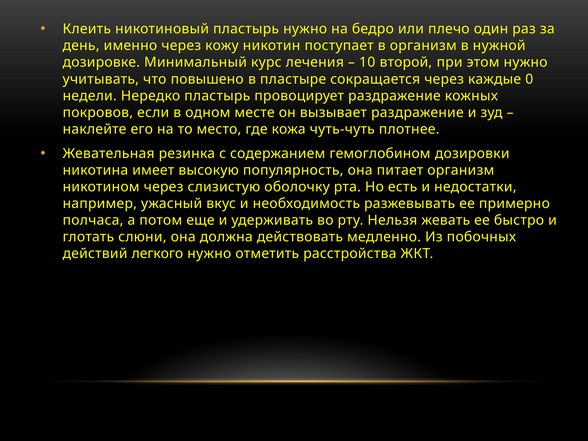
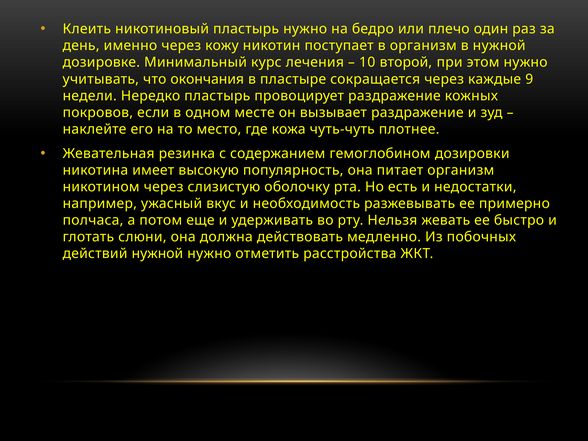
повышено: повышено -> окончания
0: 0 -> 9
действий легкого: легкого -> нужной
